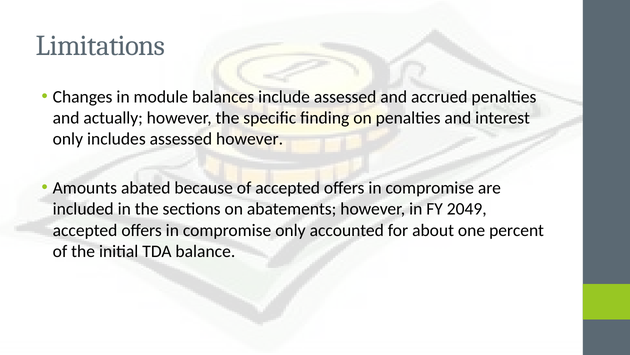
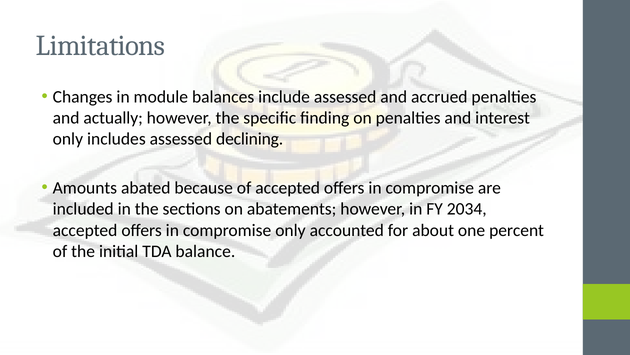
assessed however: however -> declining
2049: 2049 -> 2034
